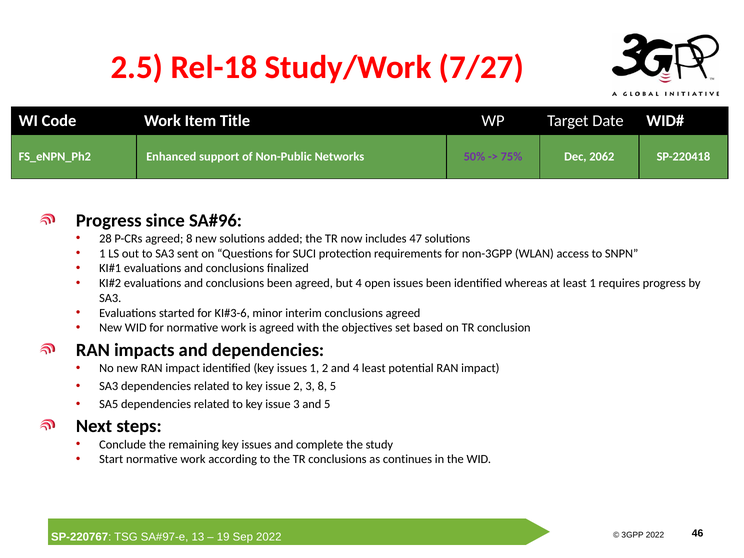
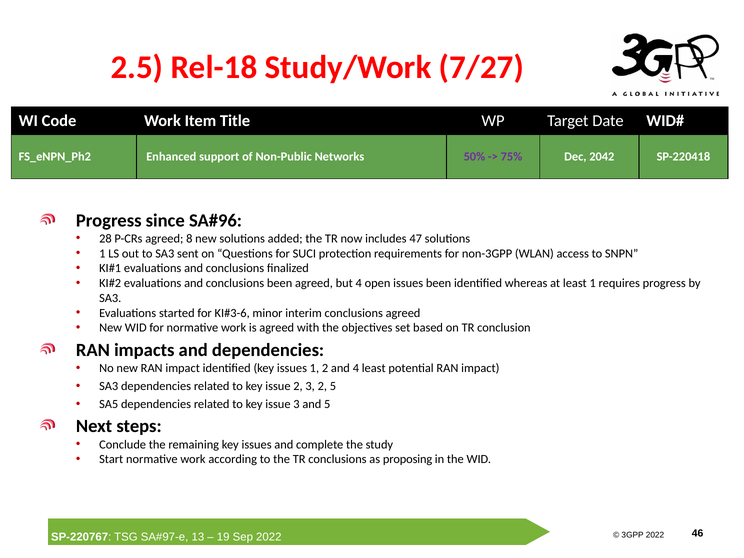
2062: 2062 -> 2042
3 8: 8 -> 2
continues: continues -> proposing
